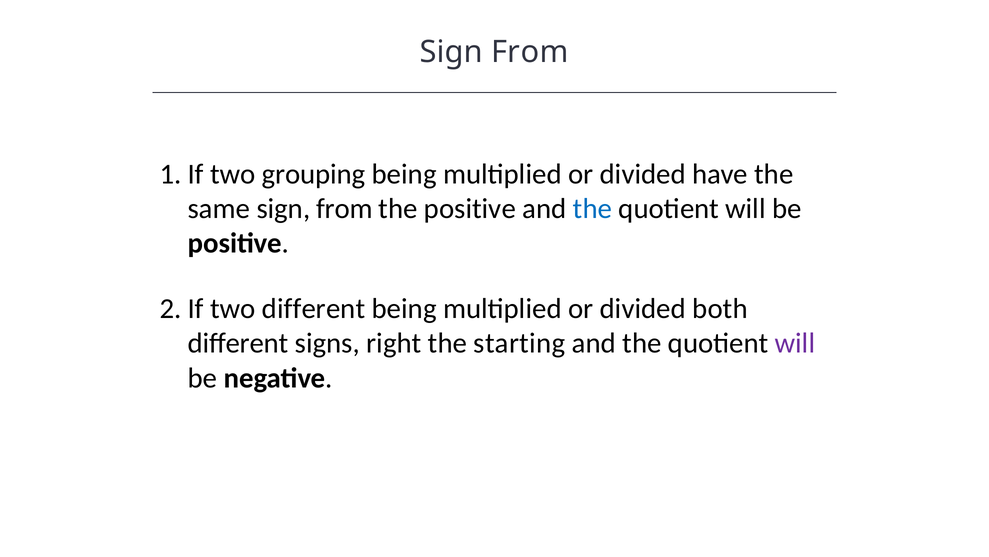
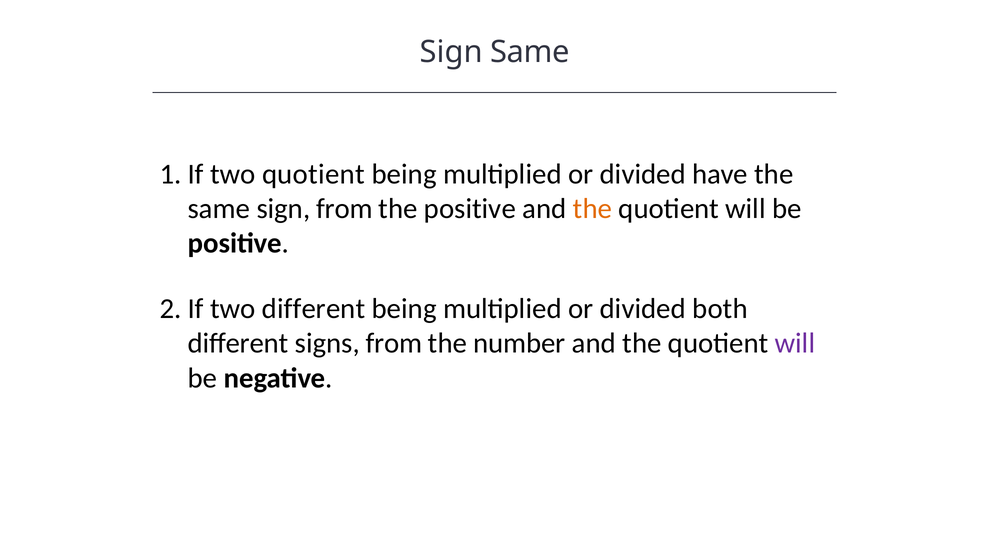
From at (530, 52): From -> Same
two grouping: grouping -> quotient
the at (592, 208) colour: blue -> orange
signs right: right -> from
starting: starting -> number
